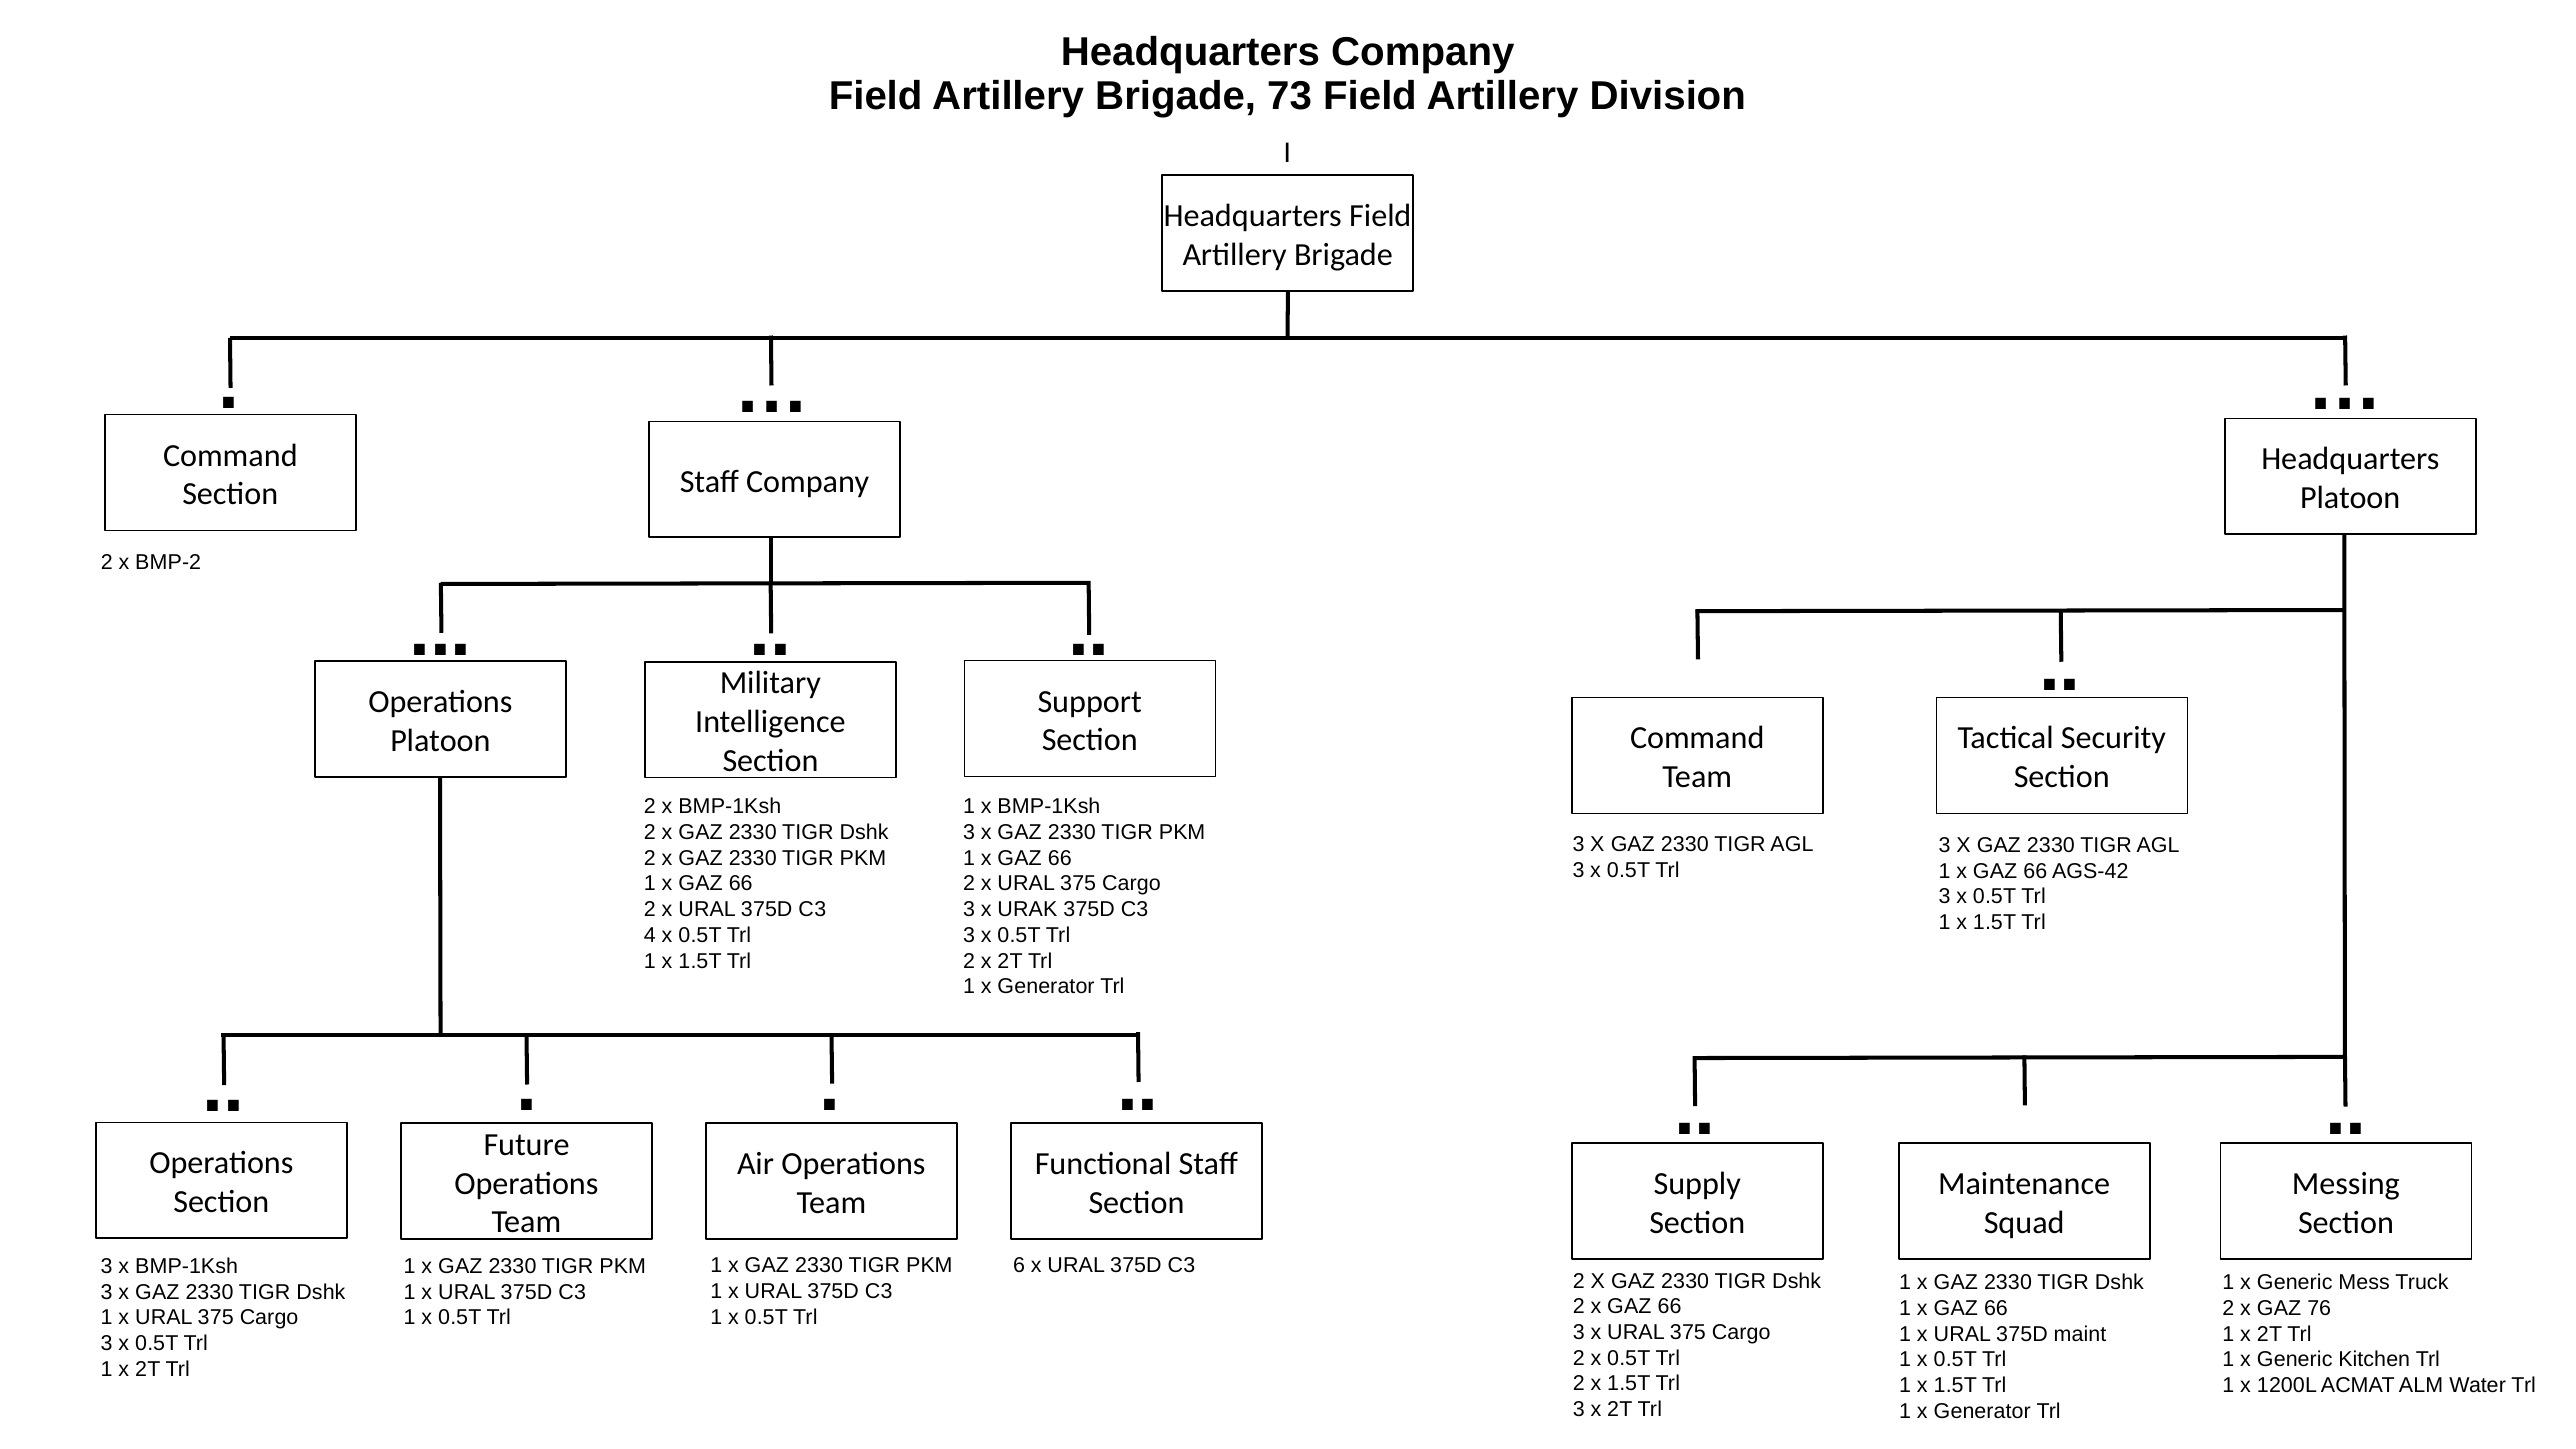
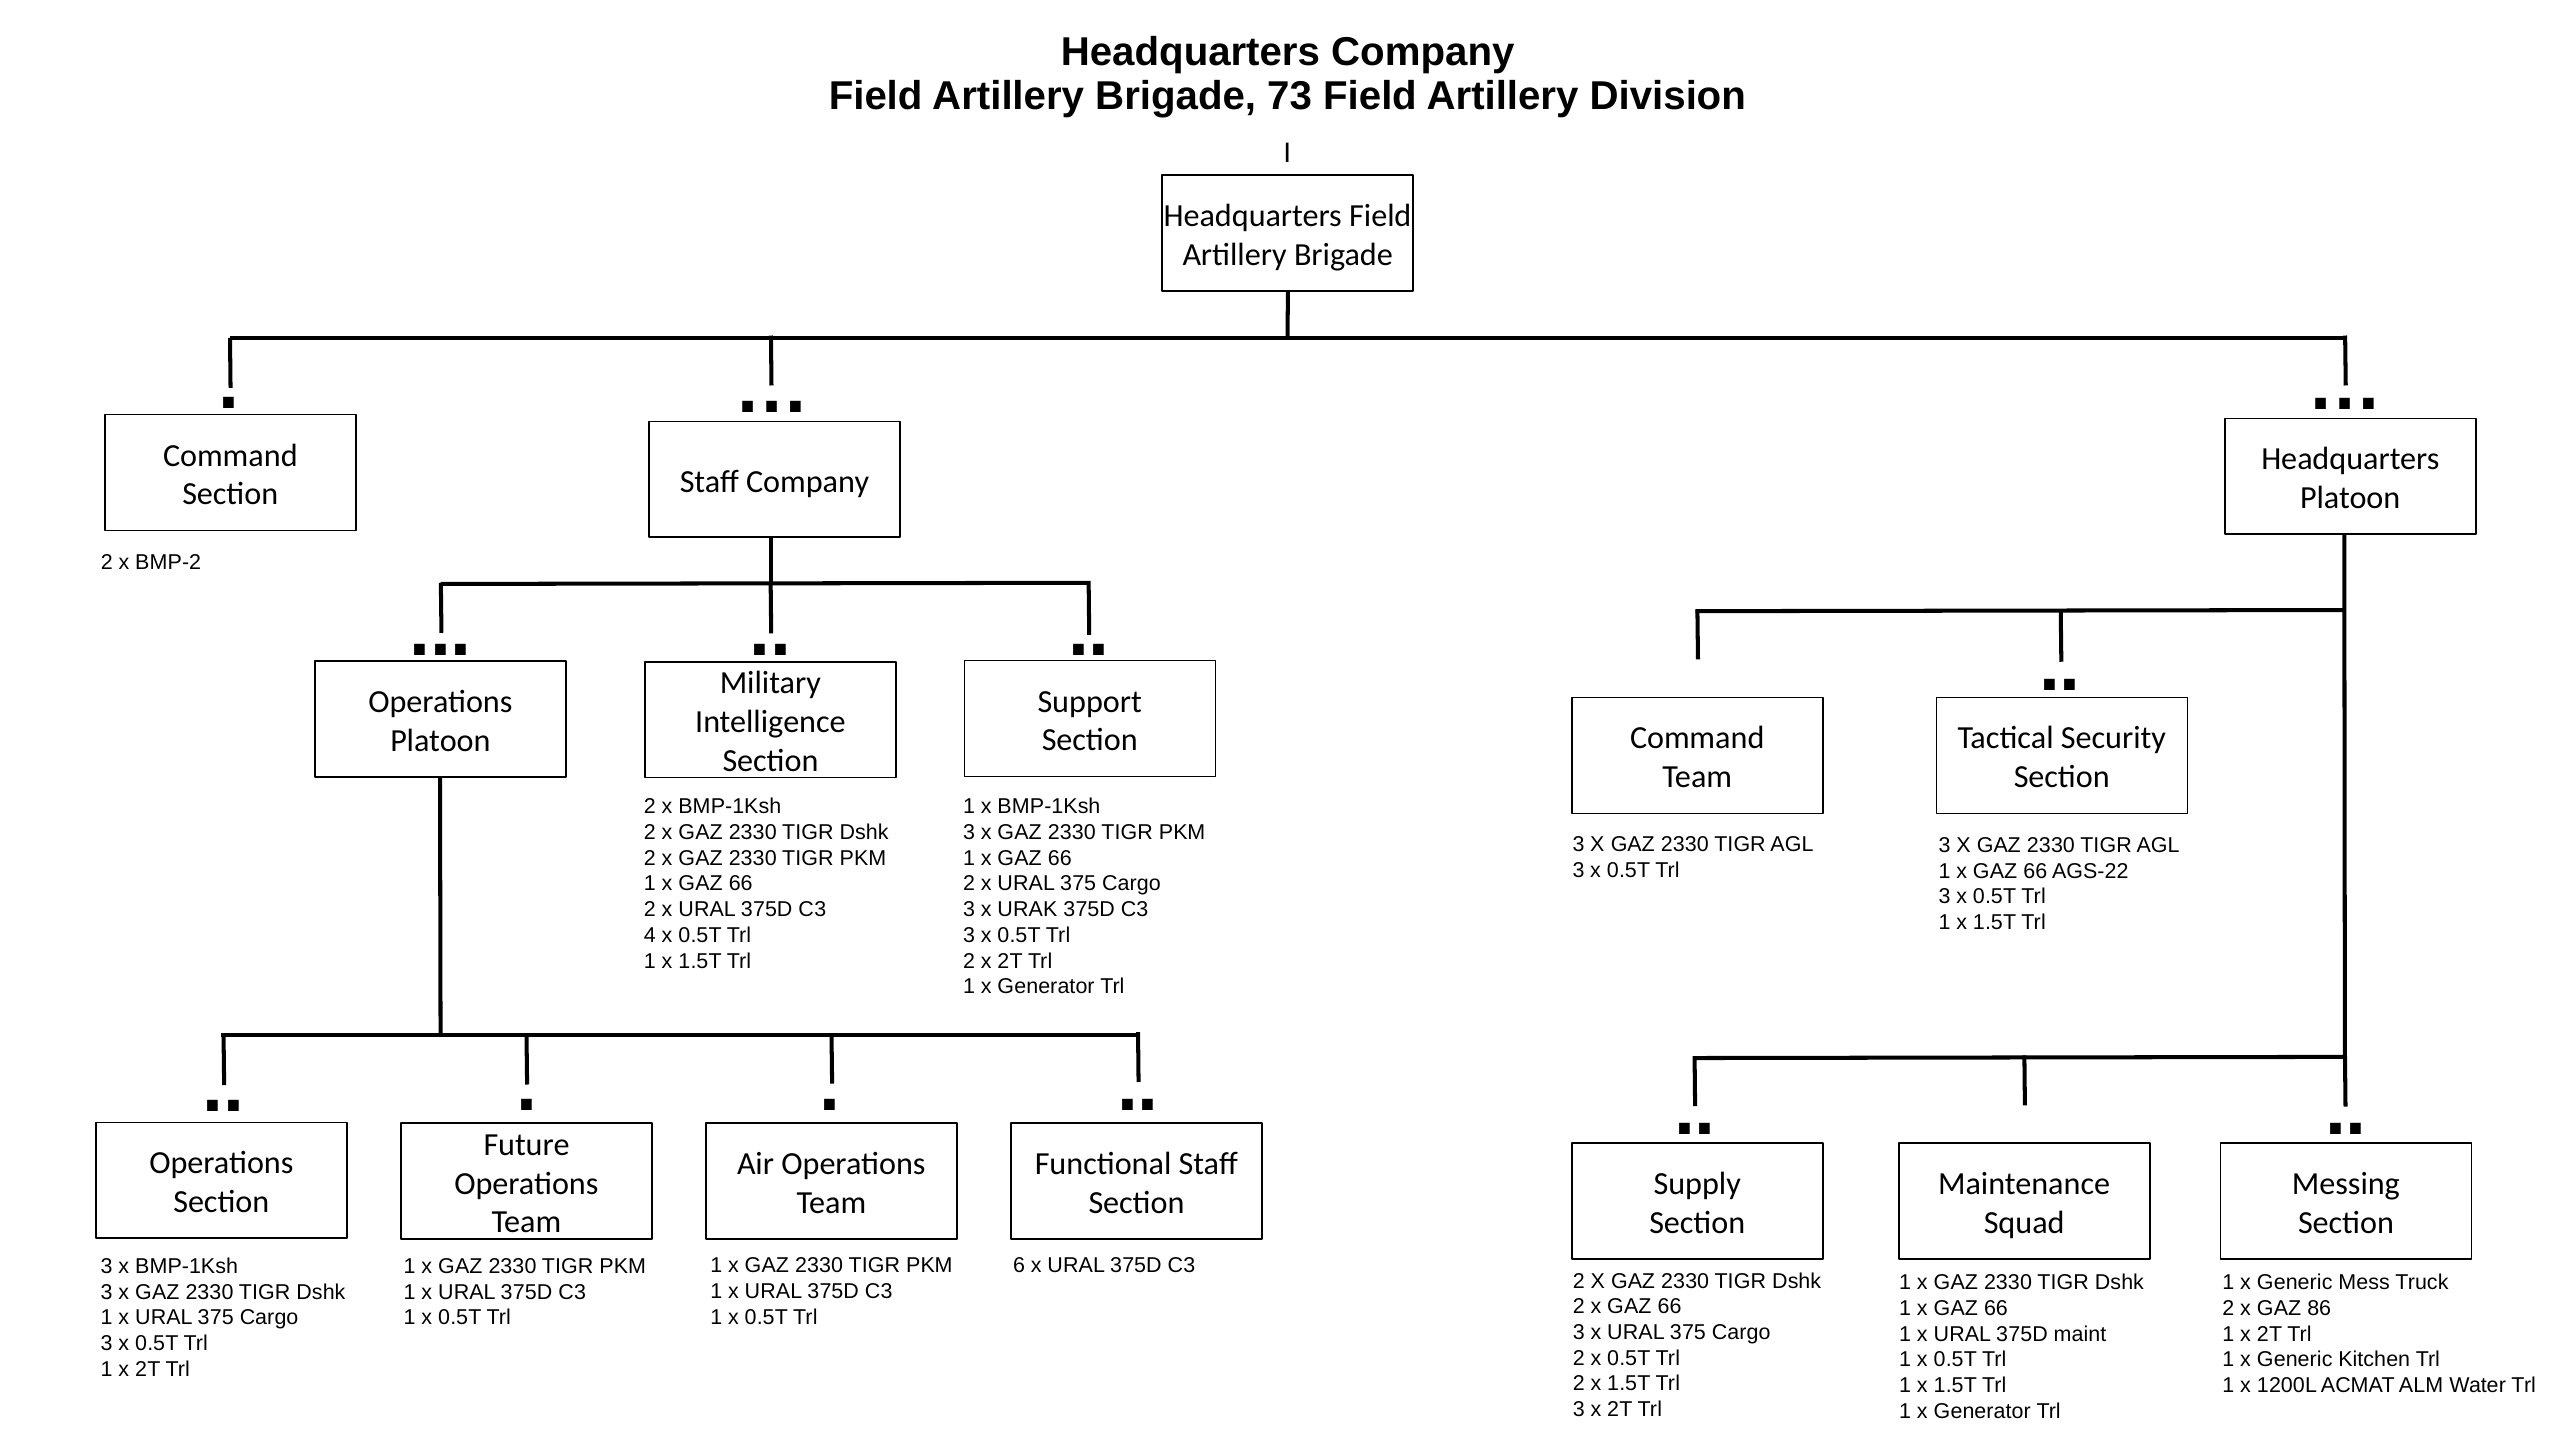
AGS-42: AGS-42 -> AGS-22
76: 76 -> 86
